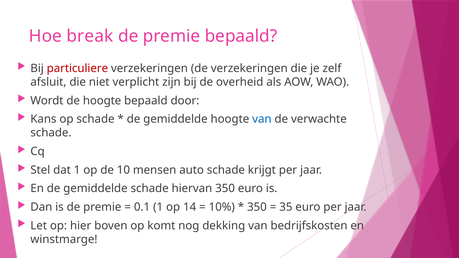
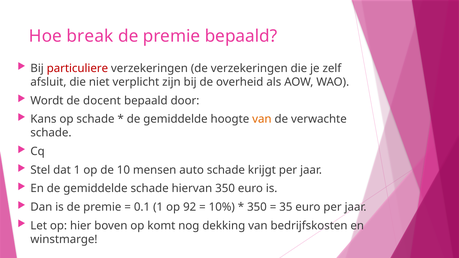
de hoogte: hoogte -> docent
van at (262, 119) colour: blue -> orange
14: 14 -> 92
